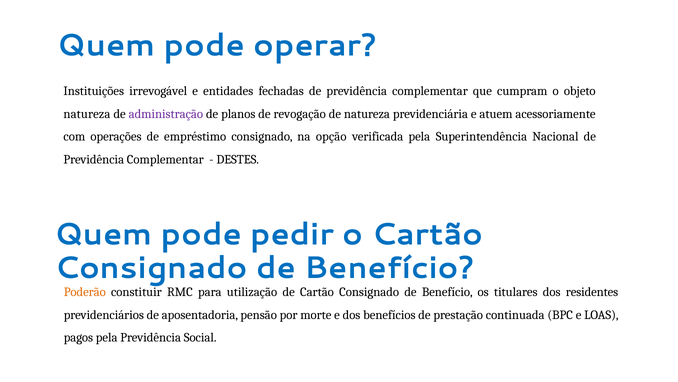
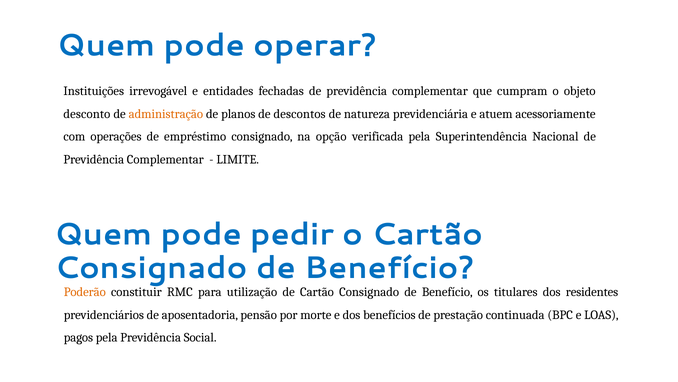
natureza at (87, 114): natureza -> desconto
administração colour: purple -> orange
revogação: revogação -> descontos
DESTES: DESTES -> LIMITE
